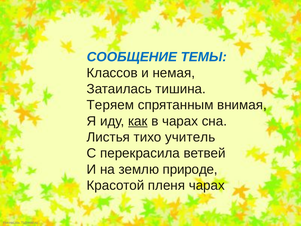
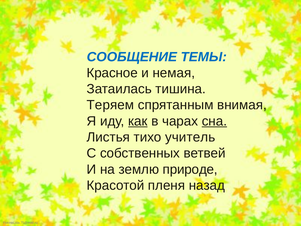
Классов: Классов -> Красное
сна underline: none -> present
перекрасила: перекрасила -> собственных
пленя чарах: чарах -> назад
